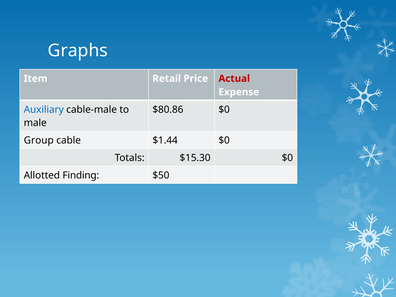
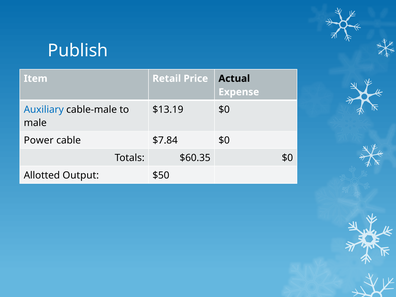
Graphs: Graphs -> Publish
Actual colour: red -> black
$80.86: $80.86 -> $13.19
Group: Group -> Power
$1.44: $1.44 -> $7.84
$15.30: $15.30 -> $60.35
Finding: Finding -> Output
